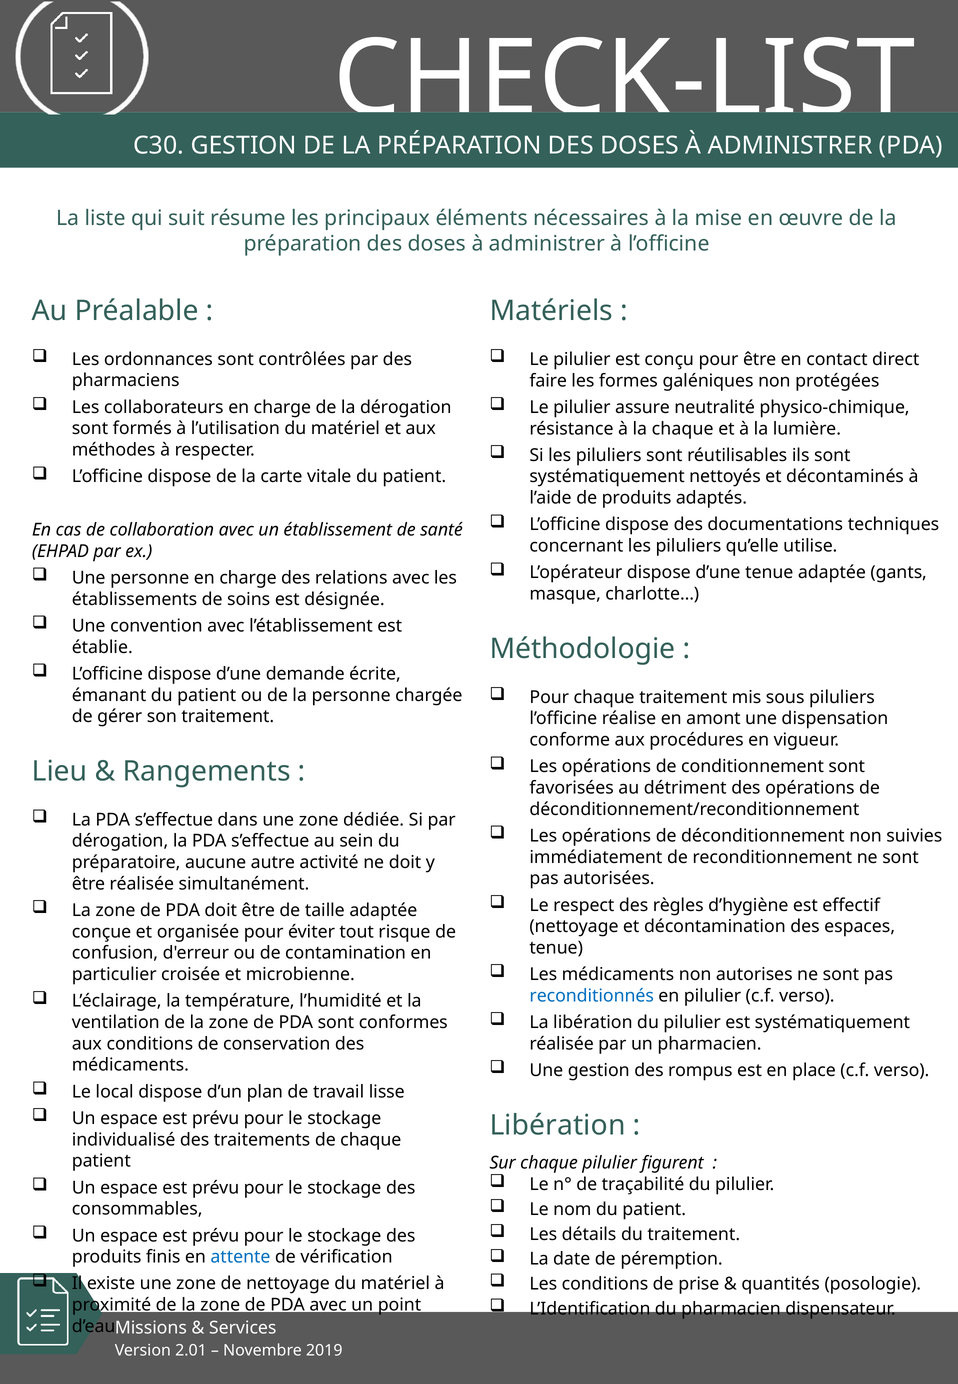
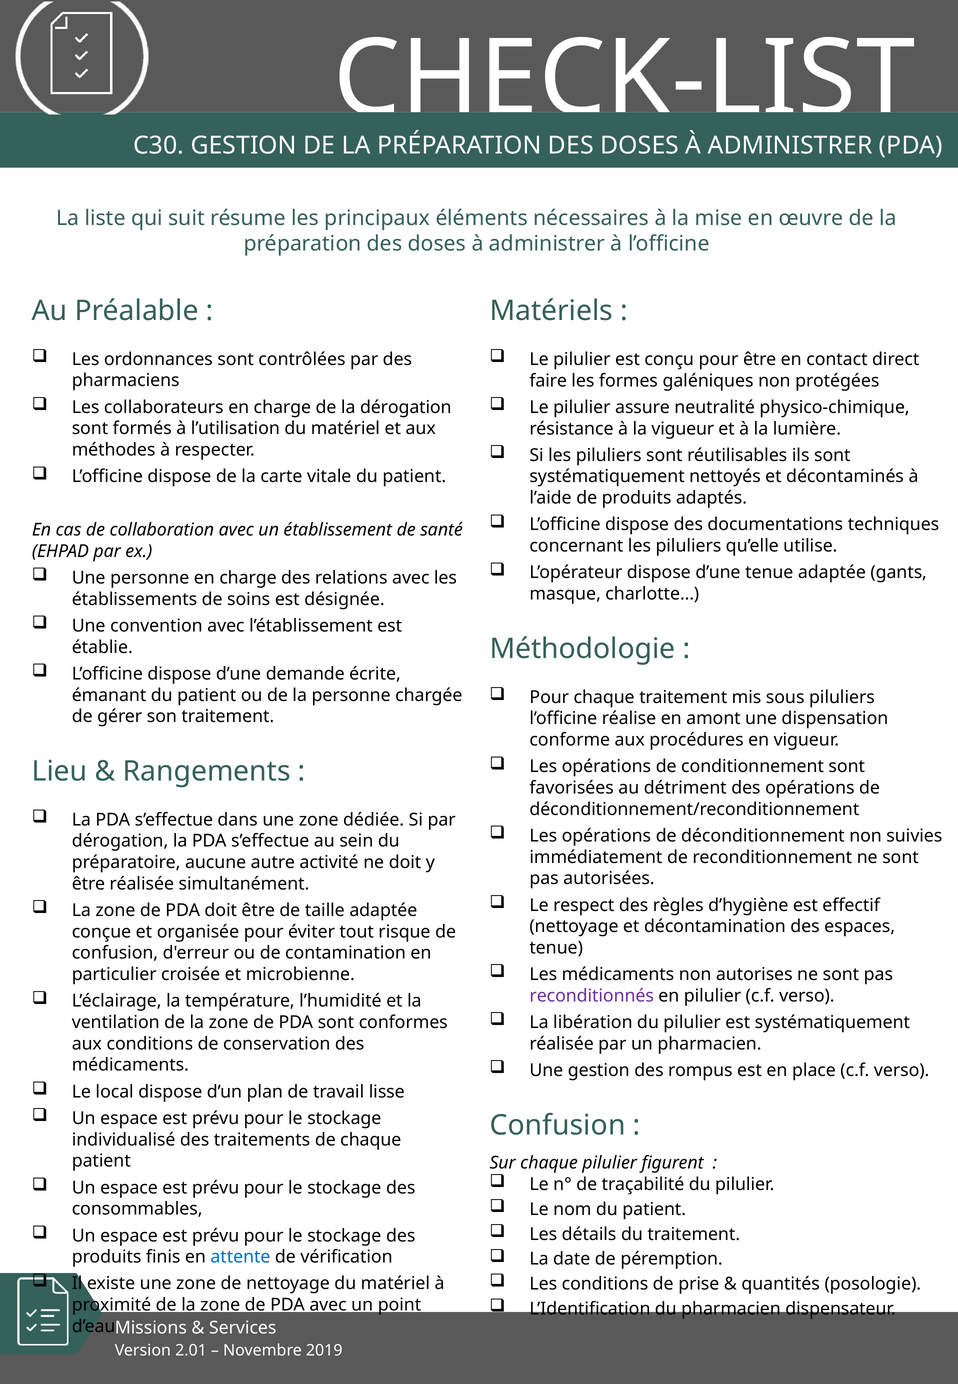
la chaque: chaque -> vigueur
reconditionnés colour: blue -> purple
Libération at (558, 1125): Libération -> Confusion
